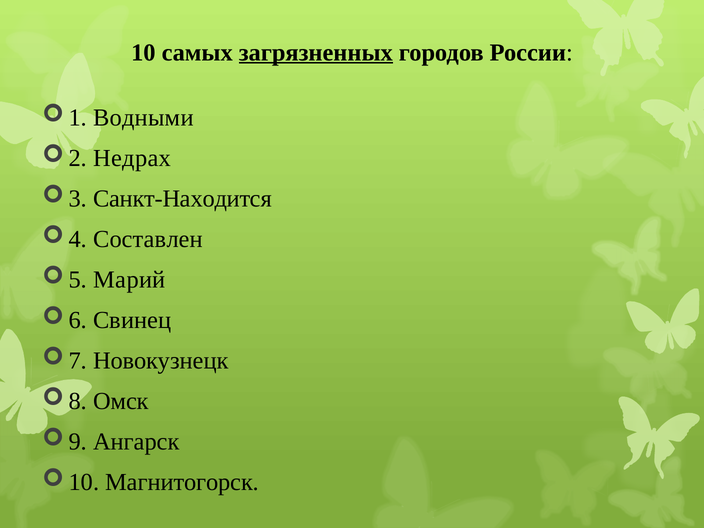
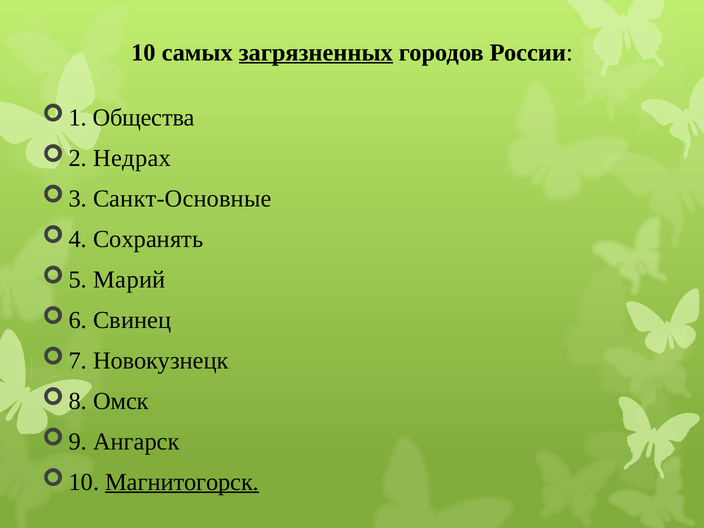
Водными: Водными -> Общества
Санкт-Находится: Санкт-Находится -> Санкт-Основные
Составлен: Составлен -> Сохранять
Магнитогорск underline: none -> present
